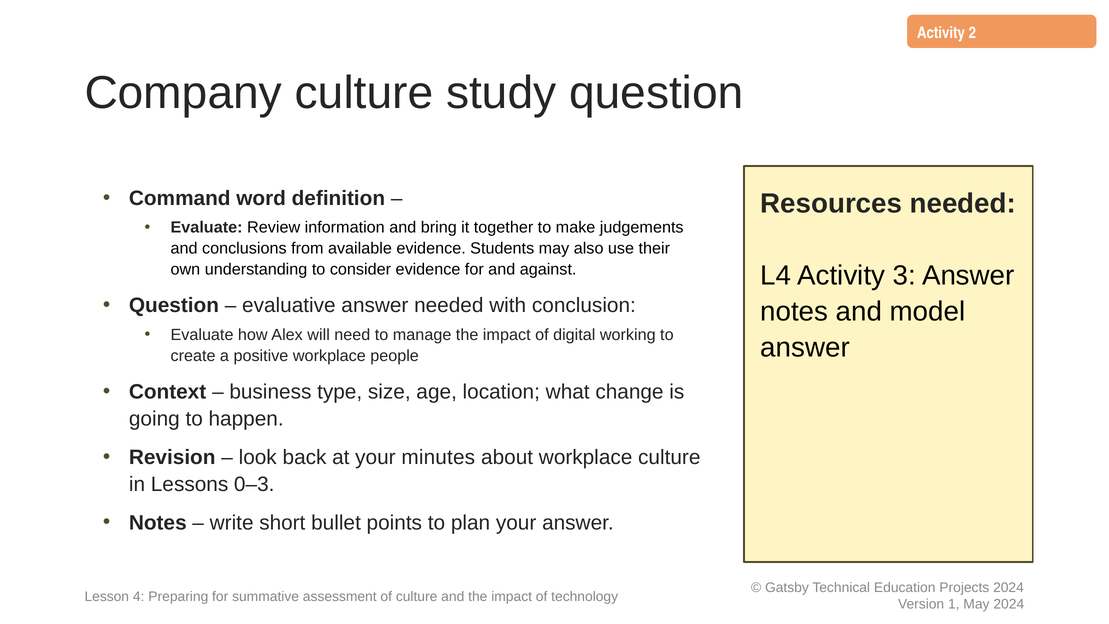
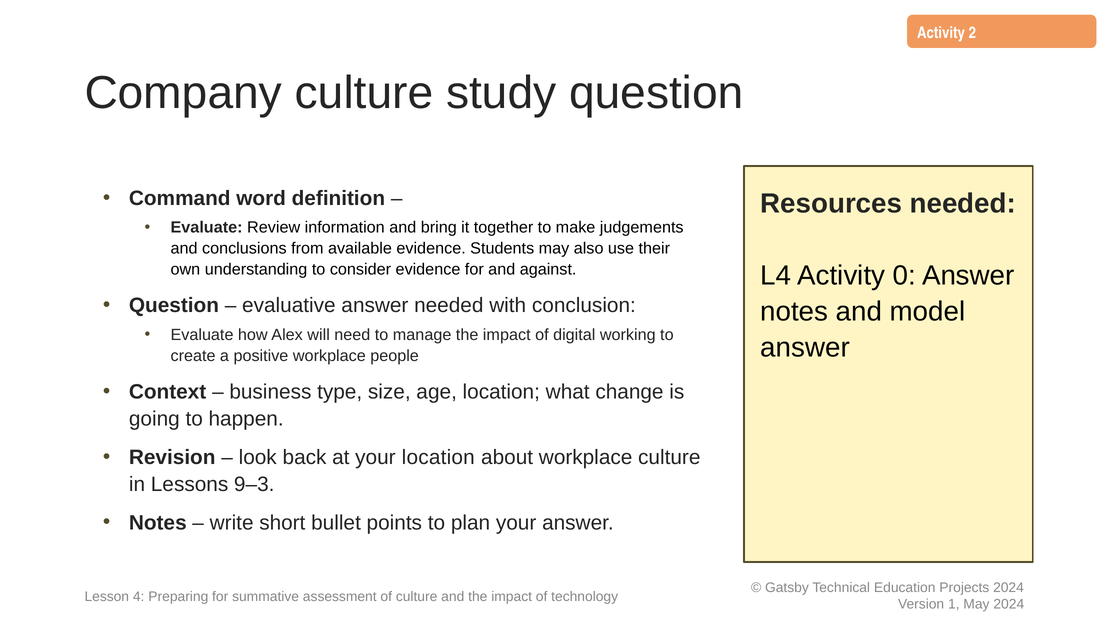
3: 3 -> 0
your minutes: minutes -> location
0–3: 0–3 -> 9–3
